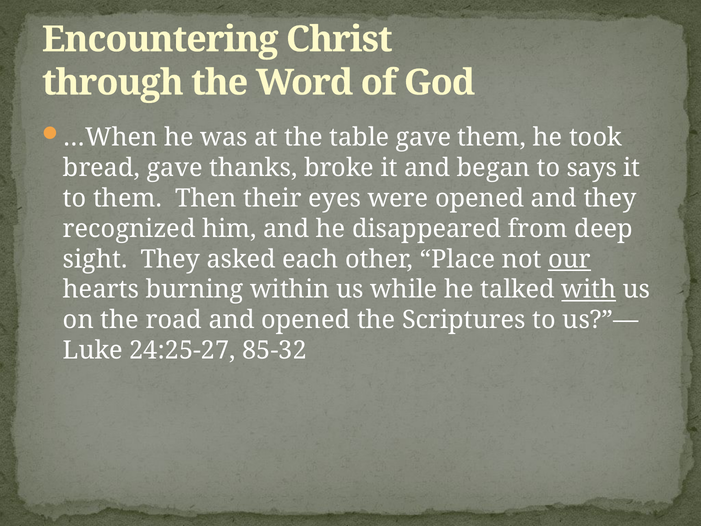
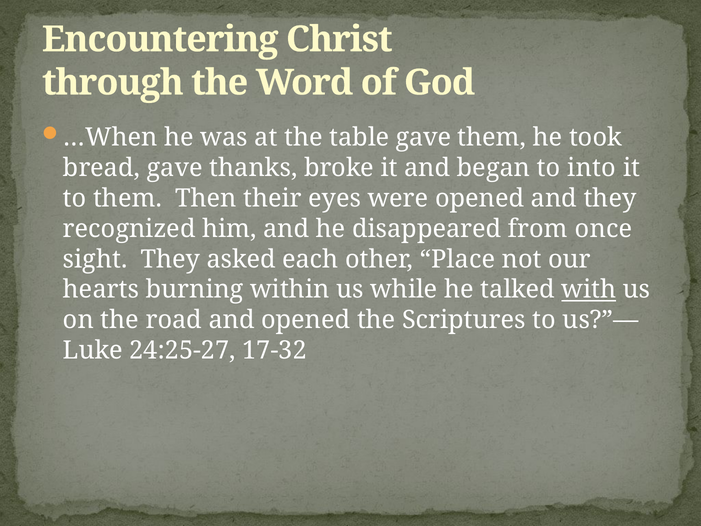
says: says -> into
deep: deep -> once
our underline: present -> none
85-32: 85-32 -> 17-32
